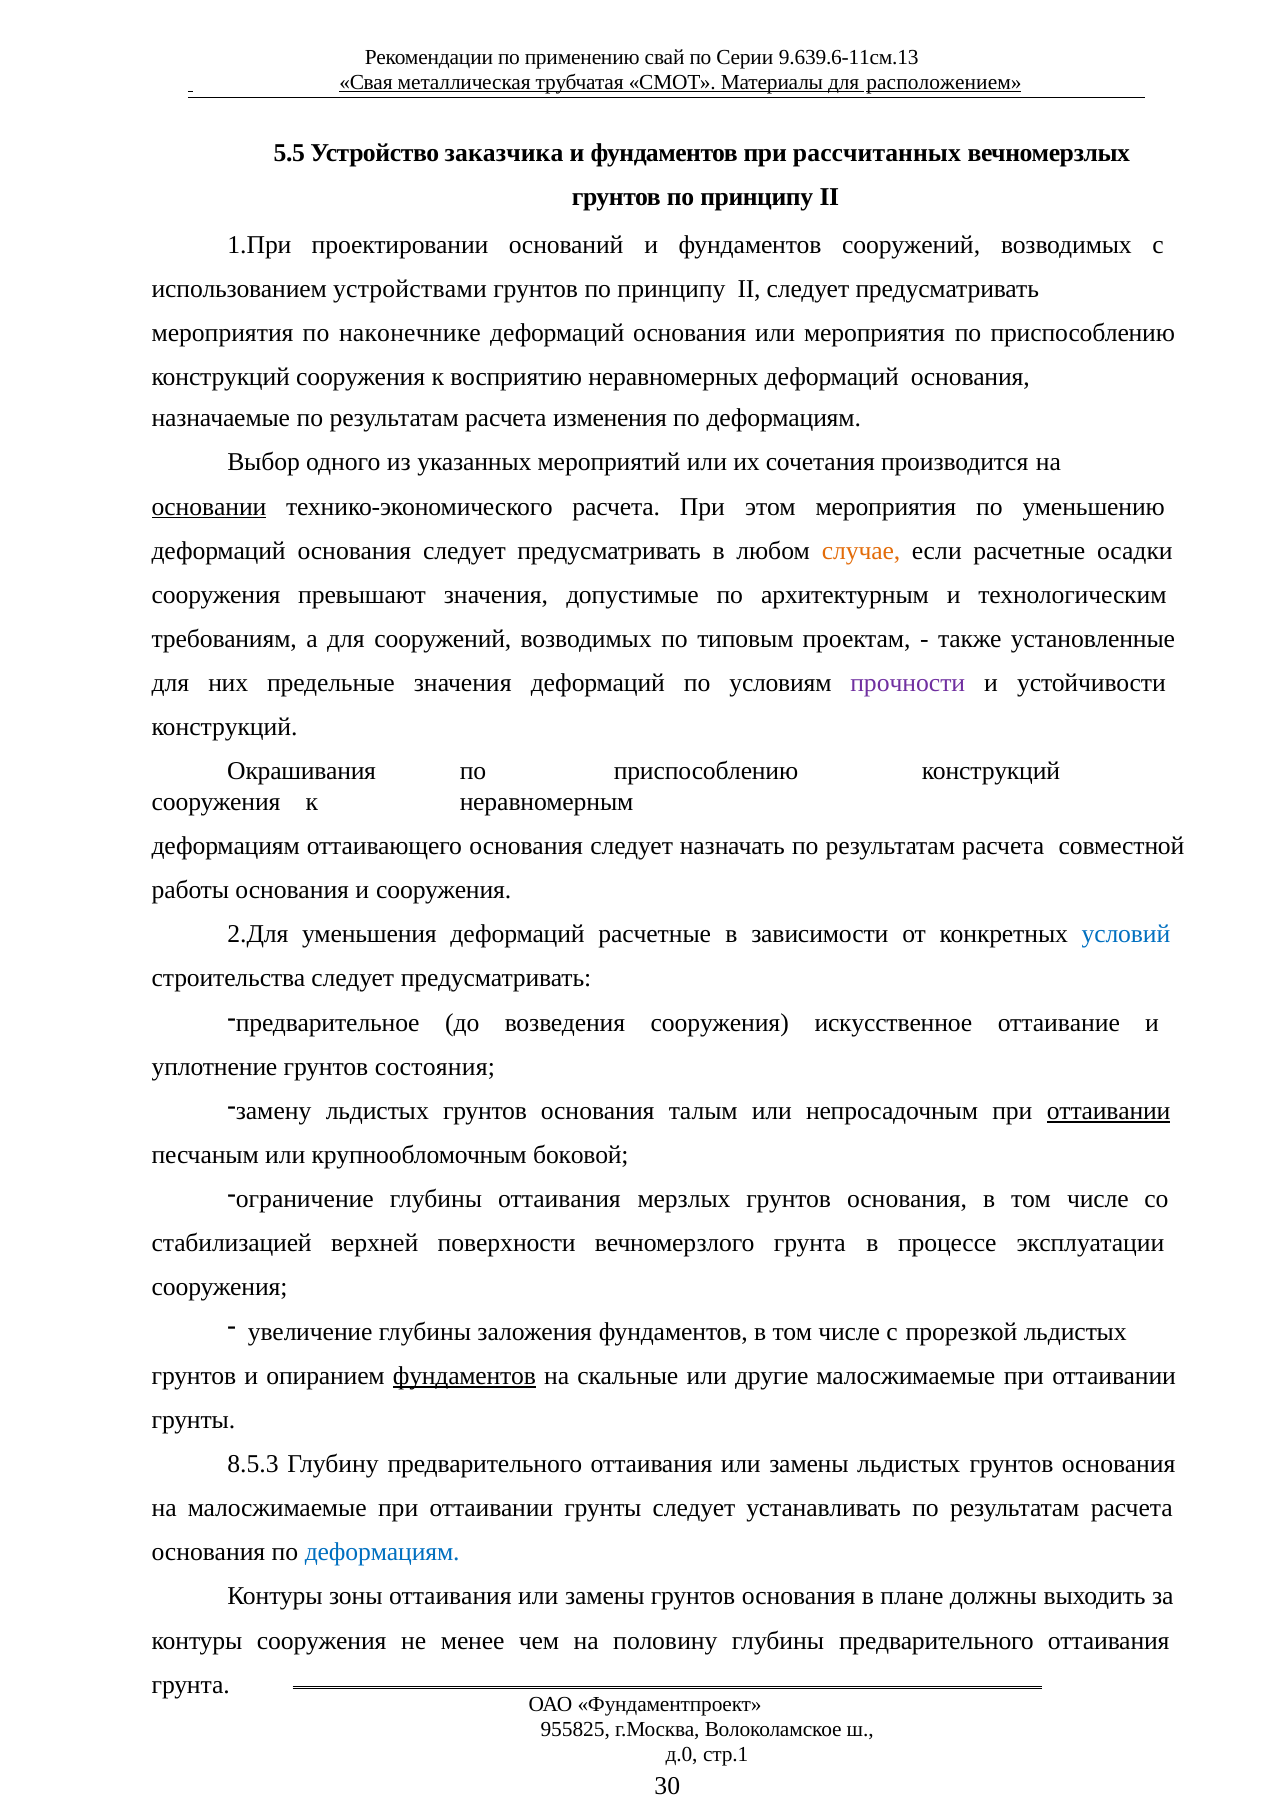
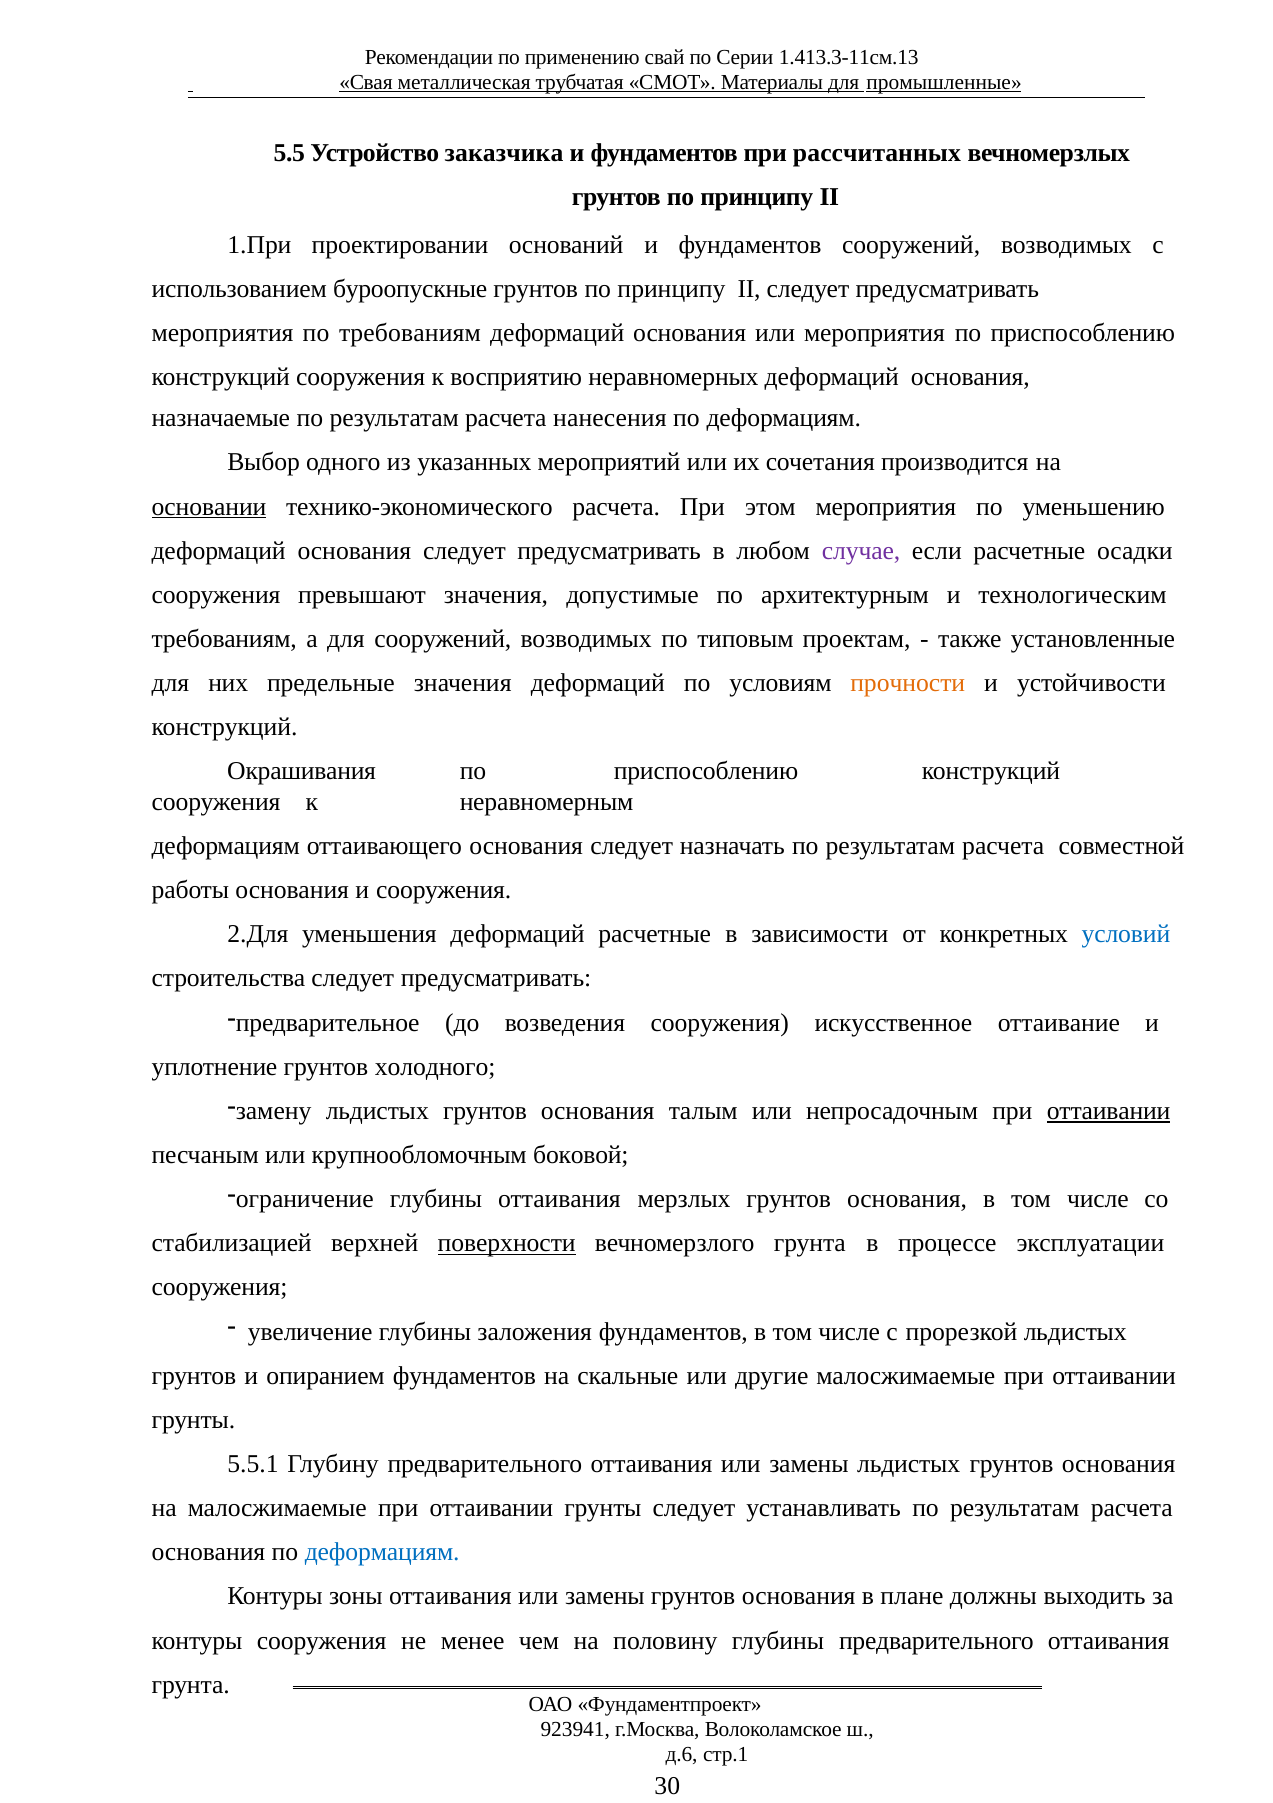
9.639.6-11см.13: 9.639.6-11см.13 -> 1.413.3-11см.13
расположением: расположением -> промышленные
устройствами: устройствами -> буроопускные
по наконечнике: наконечнике -> требованиям
изменения: изменения -> нанесения
случае colour: orange -> purple
прочности colour: purple -> orange
состояния: состояния -> холодного
поверхности underline: none -> present
фундаментов at (464, 1376) underline: present -> none
8.5.3: 8.5.3 -> 5.5.1
955825: 955825 -> 923941
д.0: д.0 -> д.6
